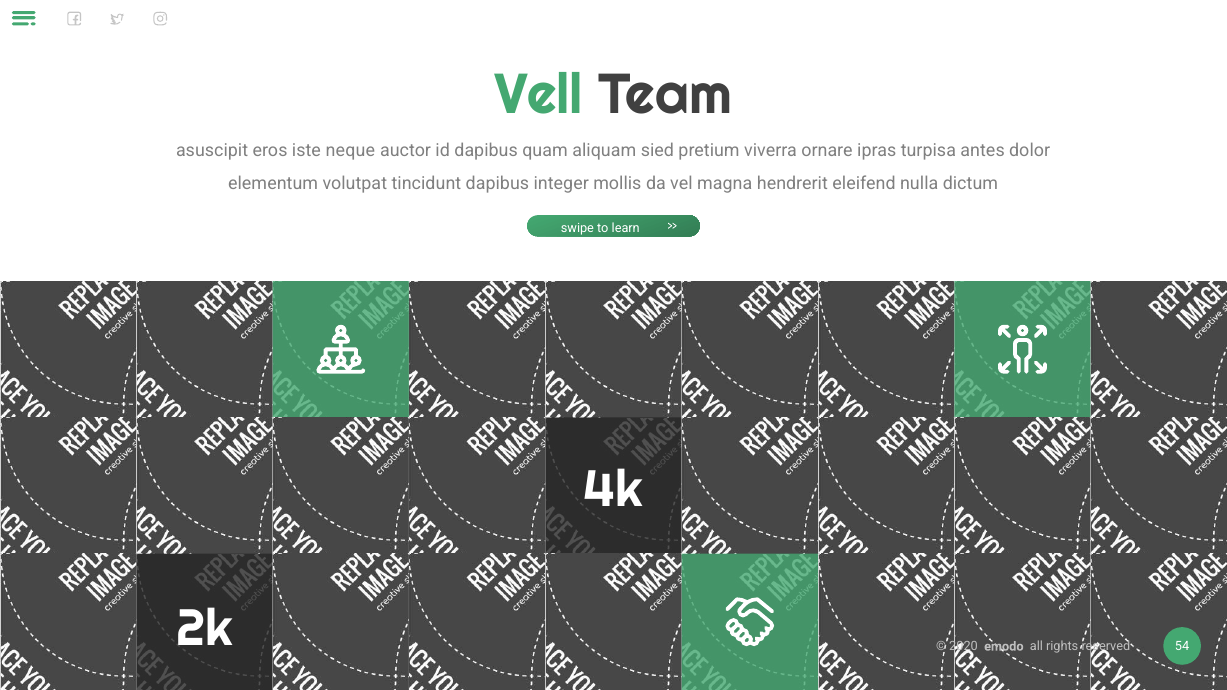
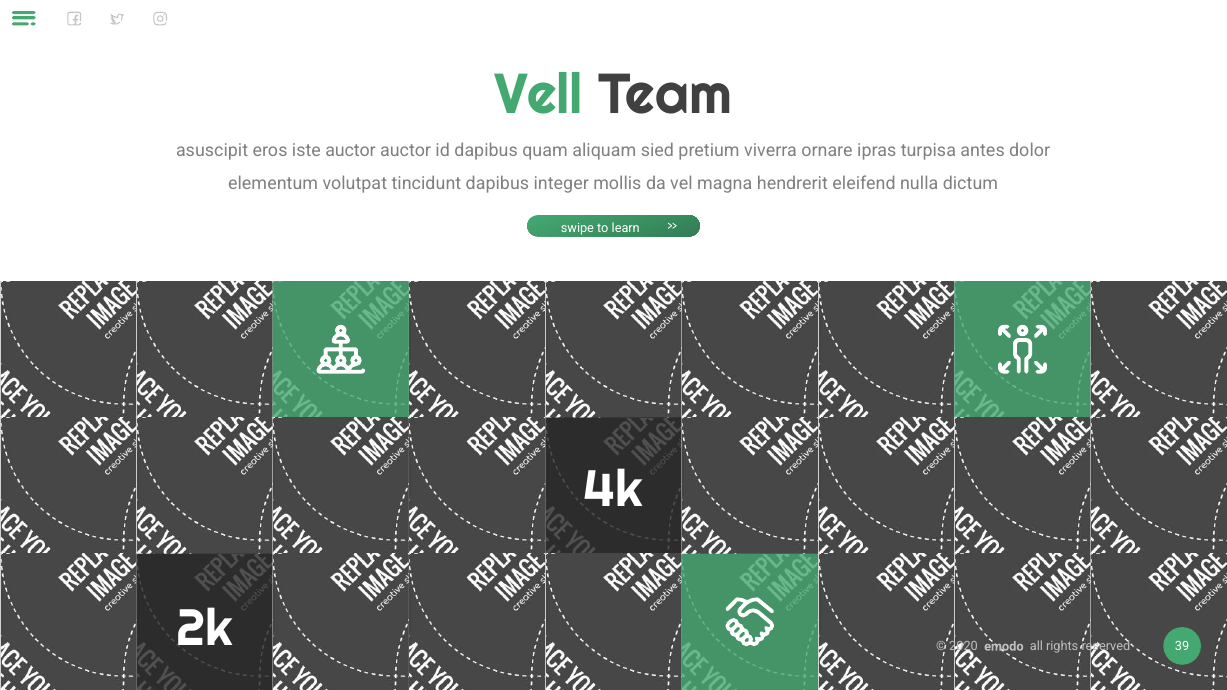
iste neque: neque -> auctor
54: 54 -> 39
